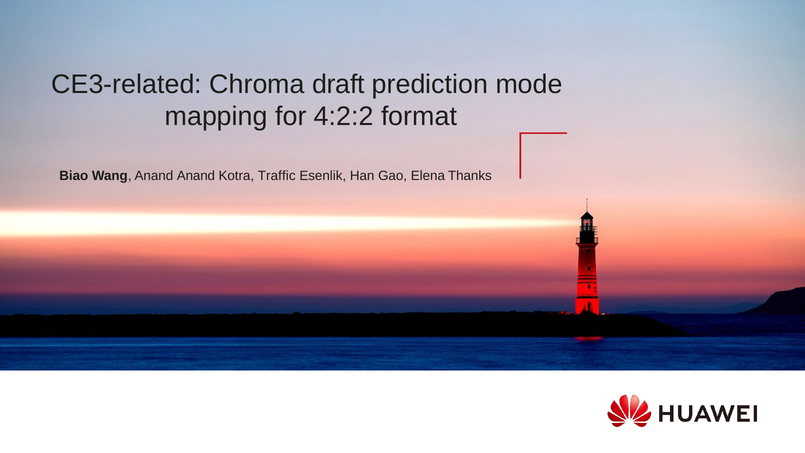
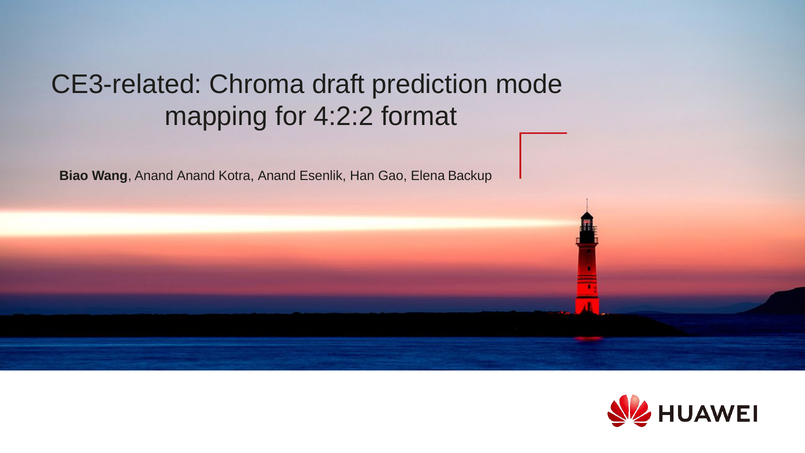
Kotra Traffic: Traffic -> Anand
Thanks: Thanks -> Backup
